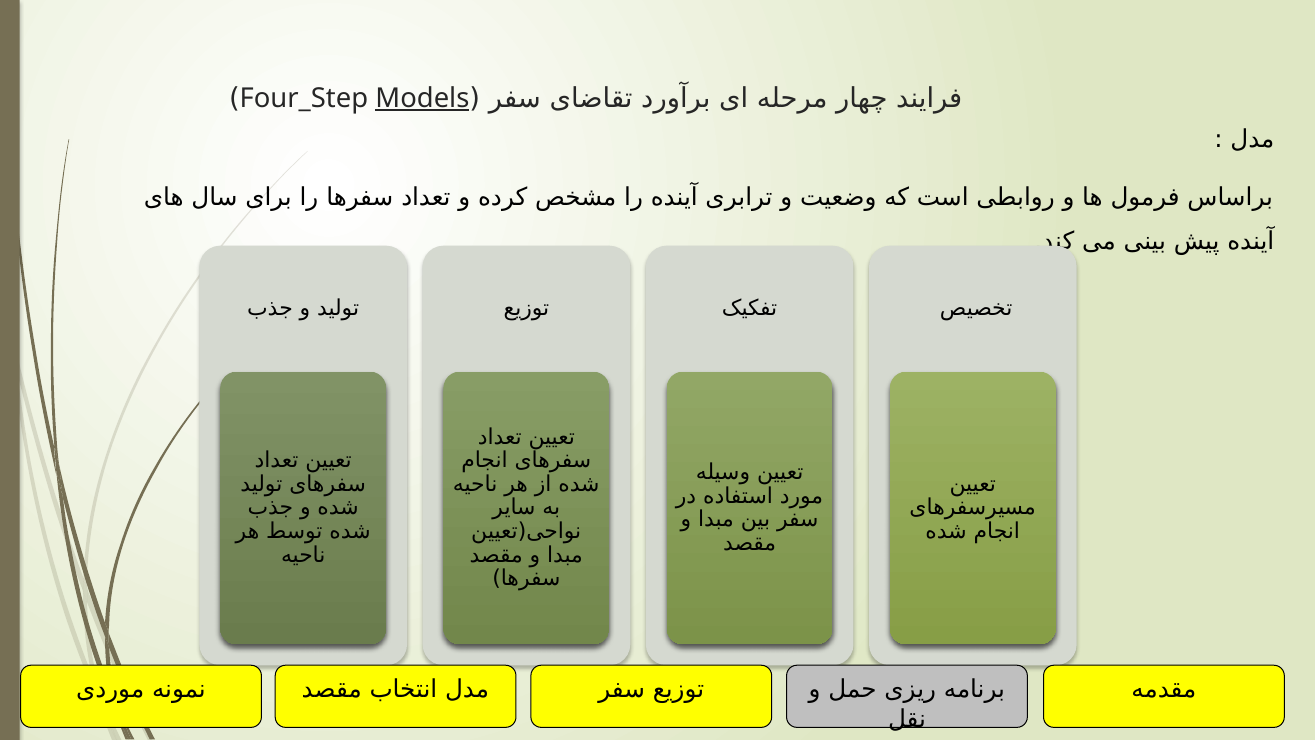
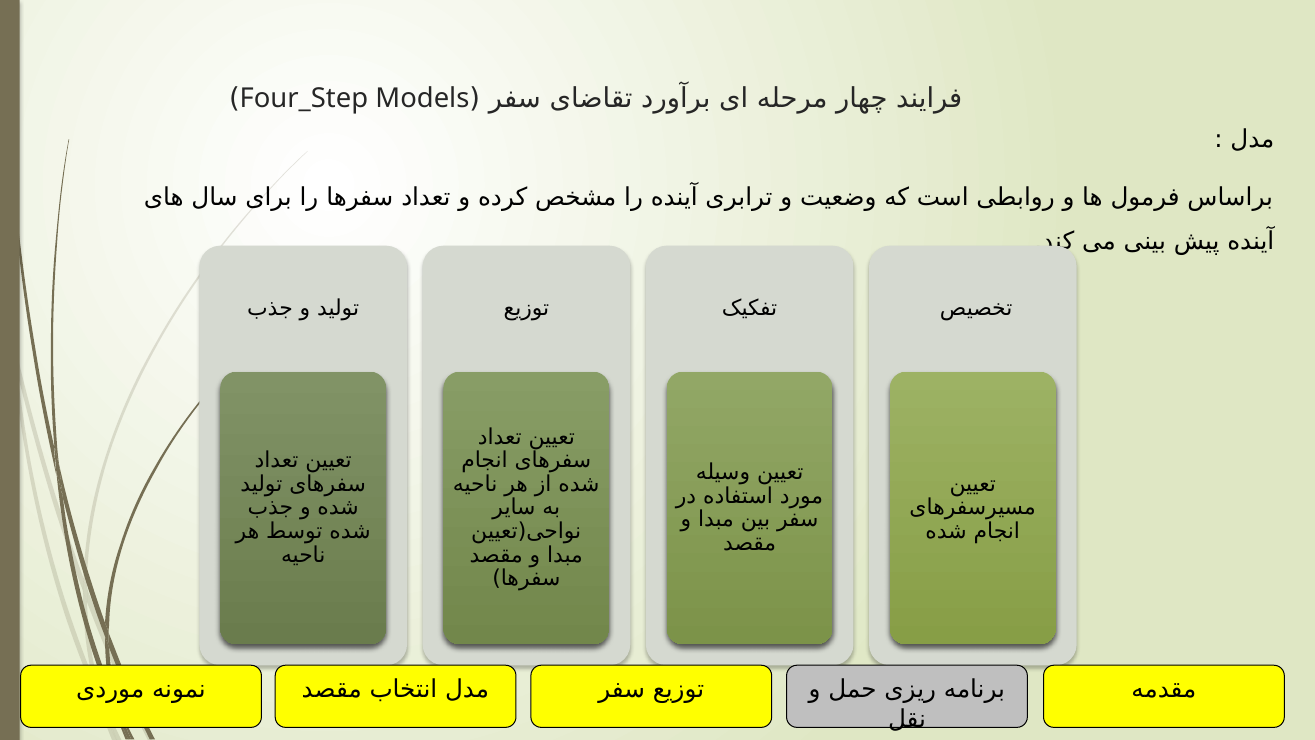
Models underline: present -> none
